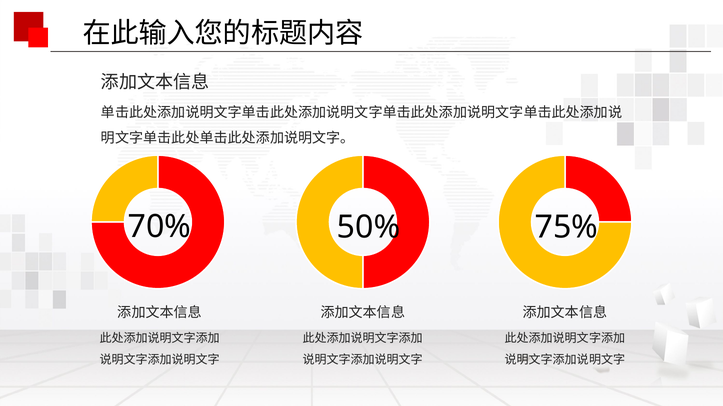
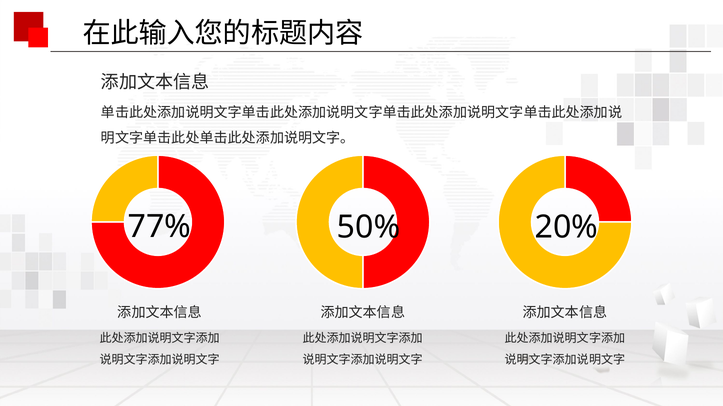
70%: 70% -> 77%
75%: 75% -> 20%
